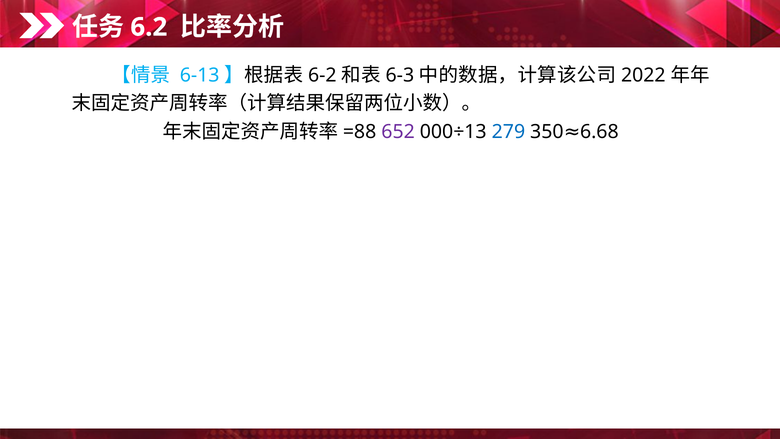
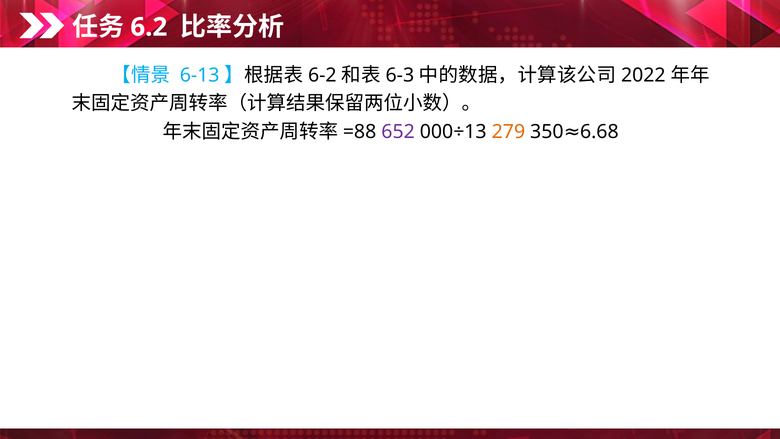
279 colour: blue -> orange
